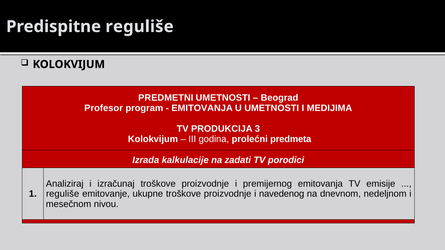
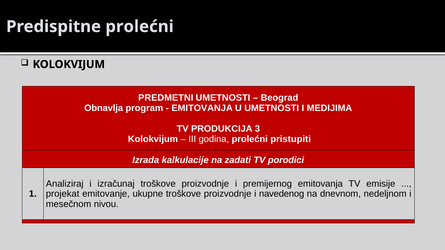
Predispitne reguliše: reguliše -> prolećni
Profesor: Profesor -> Obnavlja
predmeta: predmeta -> pristupiti
reguliše at (63, 194): reguliše -> projekat
